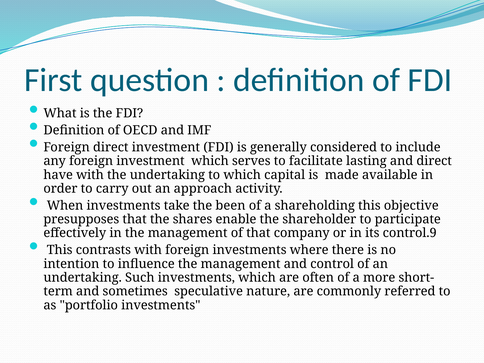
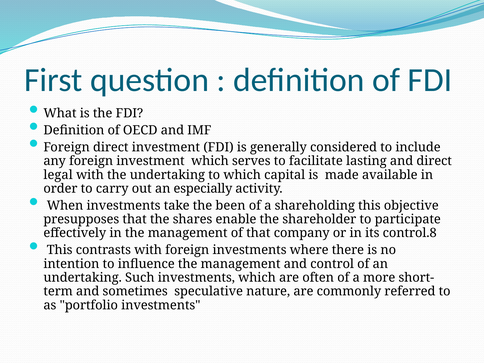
have: have -> legal
approach: approach -> especially
control.9: control.9 -> control.8
